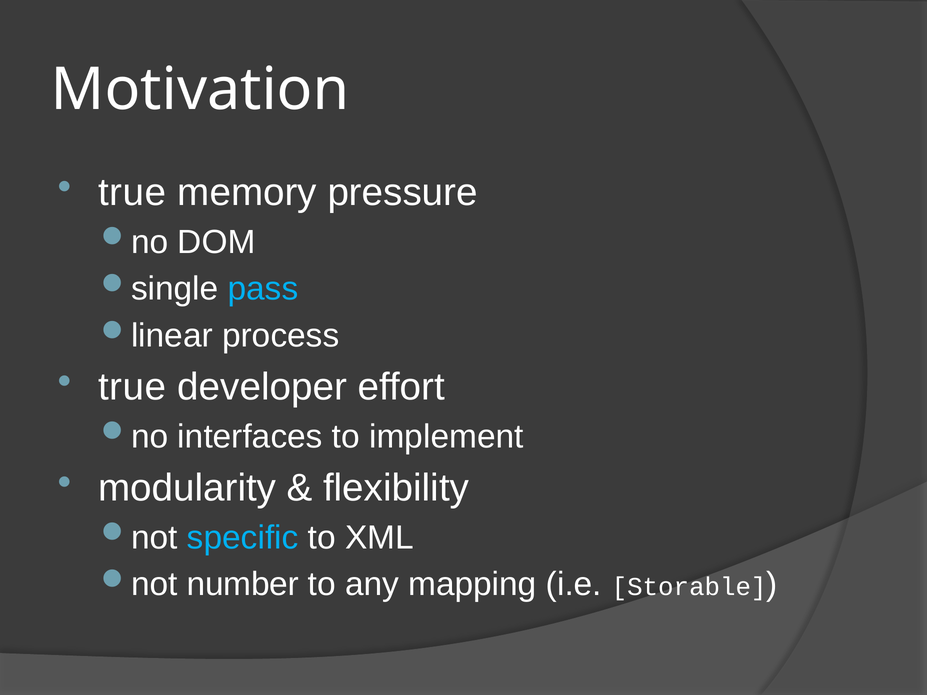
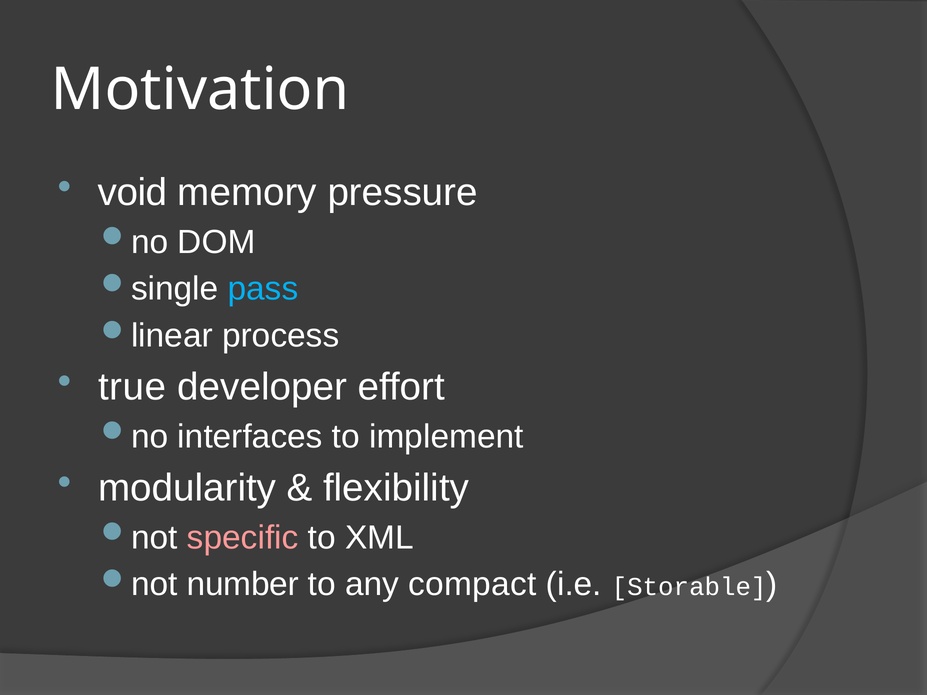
true at (132, 193): true -> void
specific colour: light blue -> pink
mapping: mapping -> compact
